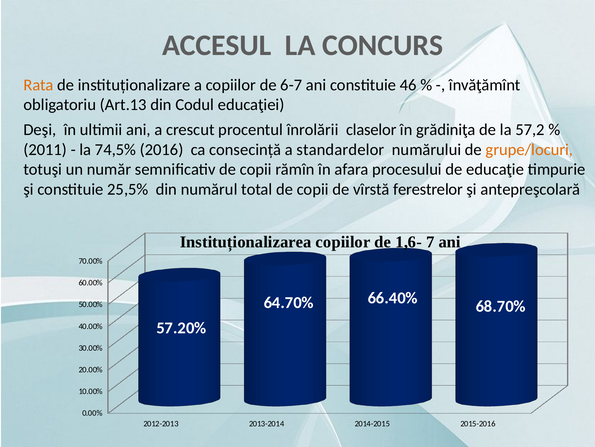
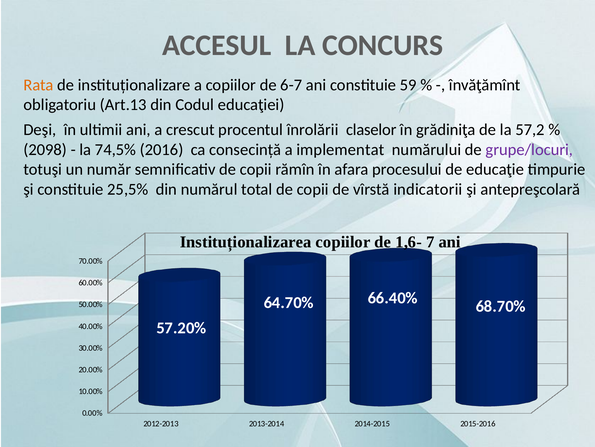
46: 46 -> 59
2011: 2011 -> 2098
standardelor: standardelor -> implementat
grupe/locuri colour: orange -> purple
ferestrelor: ferestrelor -> indicatorii
